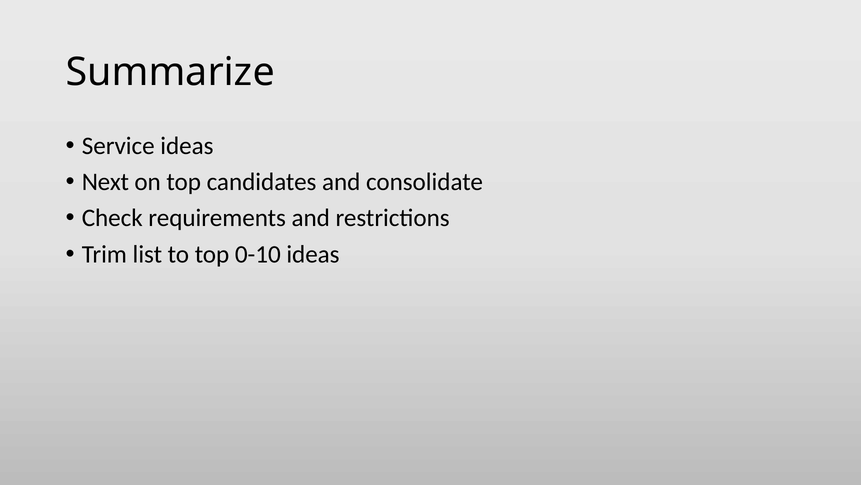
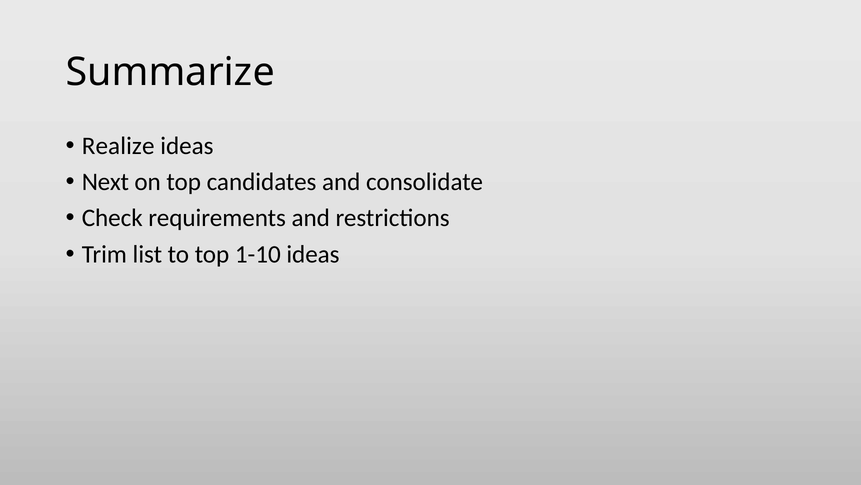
Service: Service -> Realize
0-10: 0-10 -> 1-10
